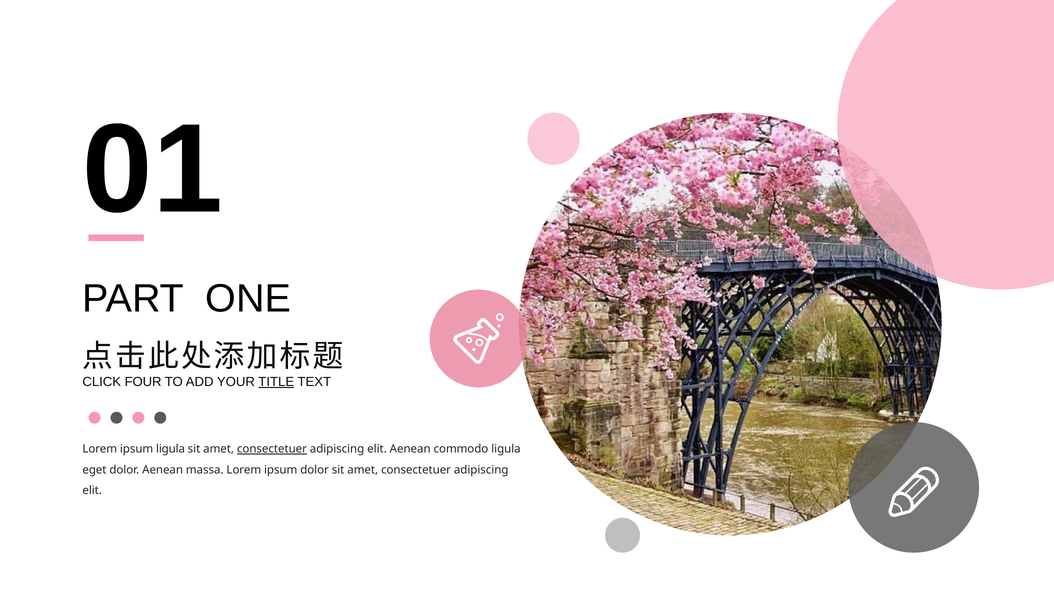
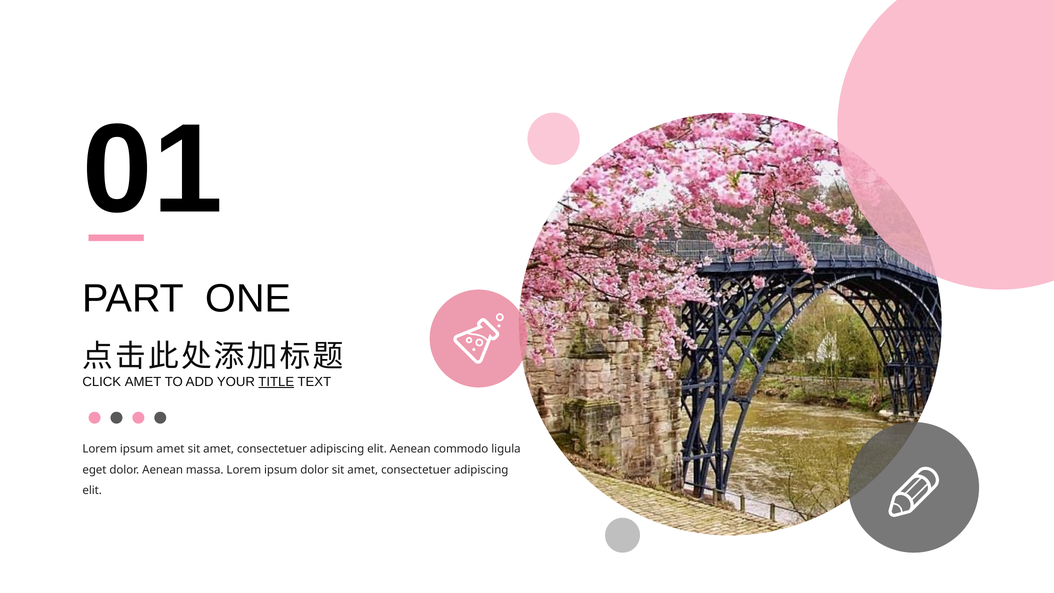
CLICK FOUR: FOUR -> AMET
ipsum ligula: ligula -> amet
consectetuer at (272, 449) underline: present -> none
